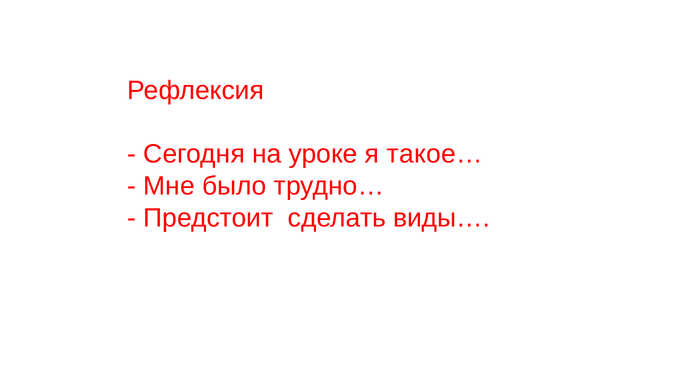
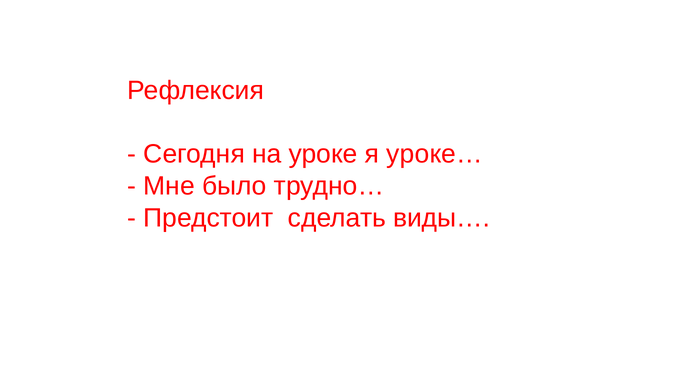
такое…: такое… -> уроке…
